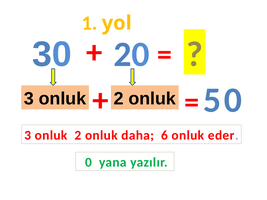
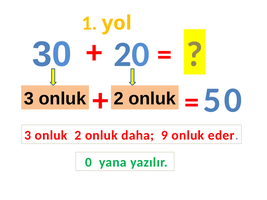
6: 6 -> 9
